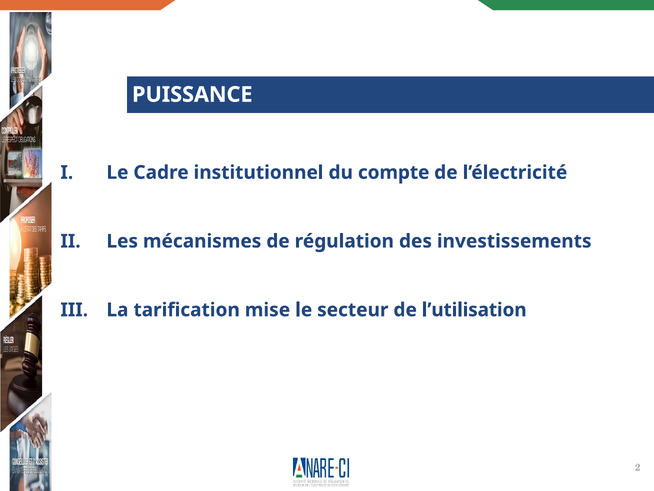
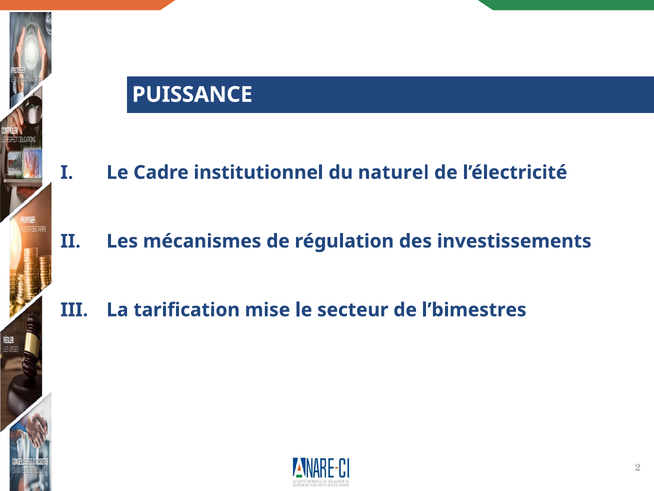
compte: compte -> naturel
l’utilisation: l’utilisation -> l’bimestres
